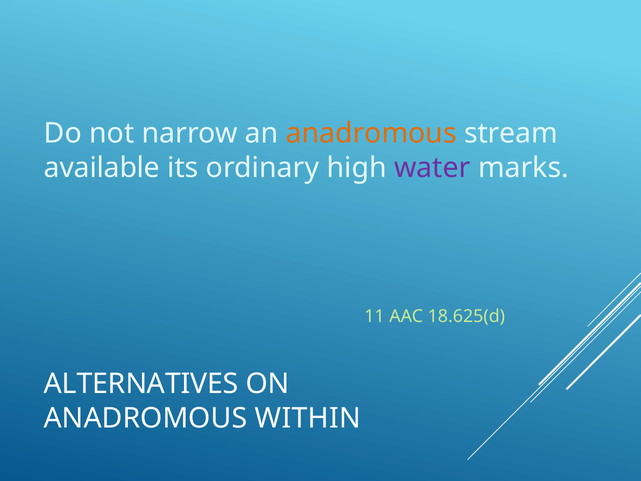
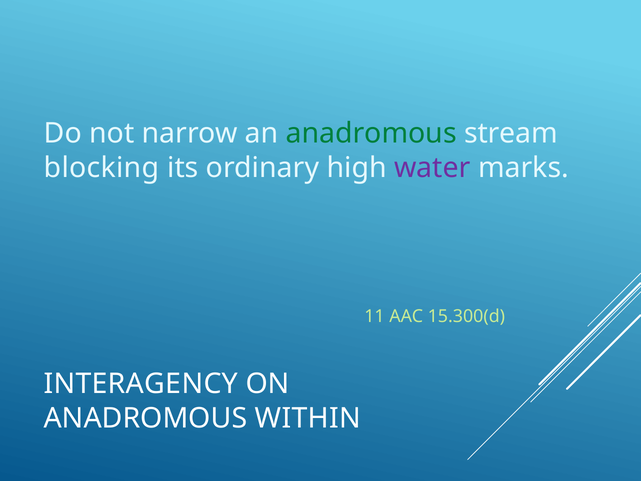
anadromous at (371, 133) colour: orange -> green
available: available -> blocking
18.625(d: 18.625(d -> 15.300(d
ALTERNATIVES: ALTERNATIVES -> INTERAGENCY
